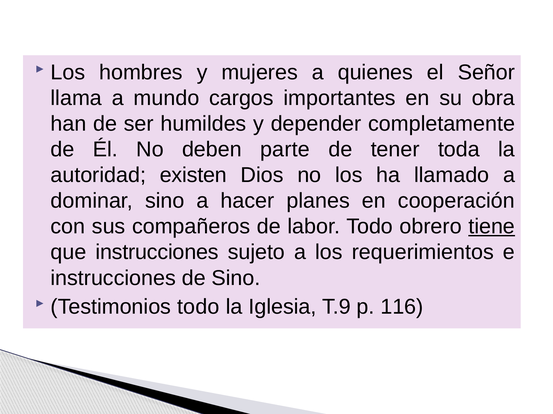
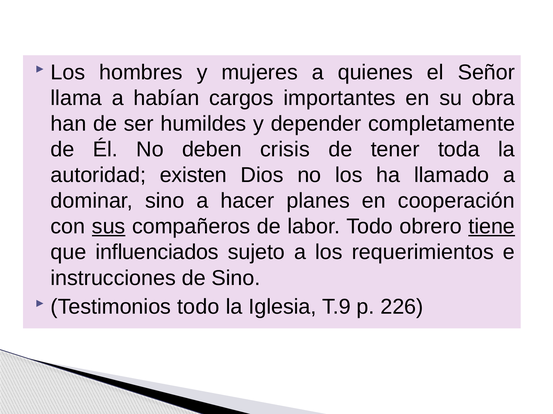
mundo: mundo -> habían
parte: parte -> crisis
sus underline: none -> present
que instrucciones: instrucciones -> influenciados
116: 116 -> 226
